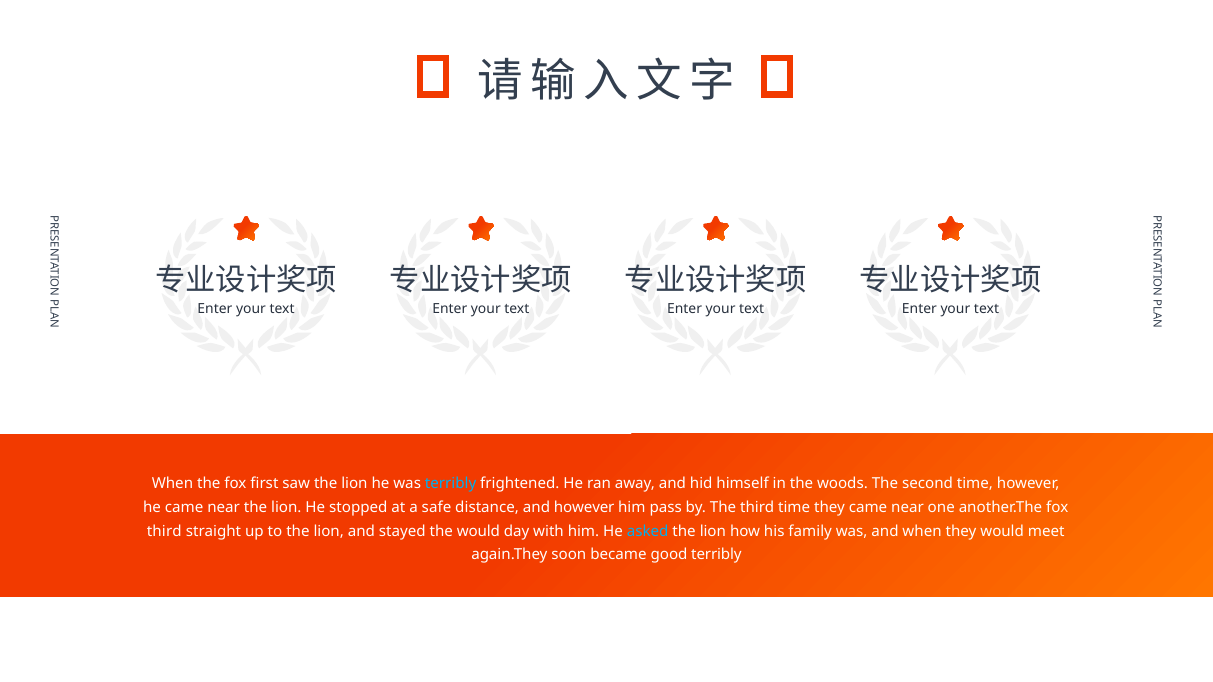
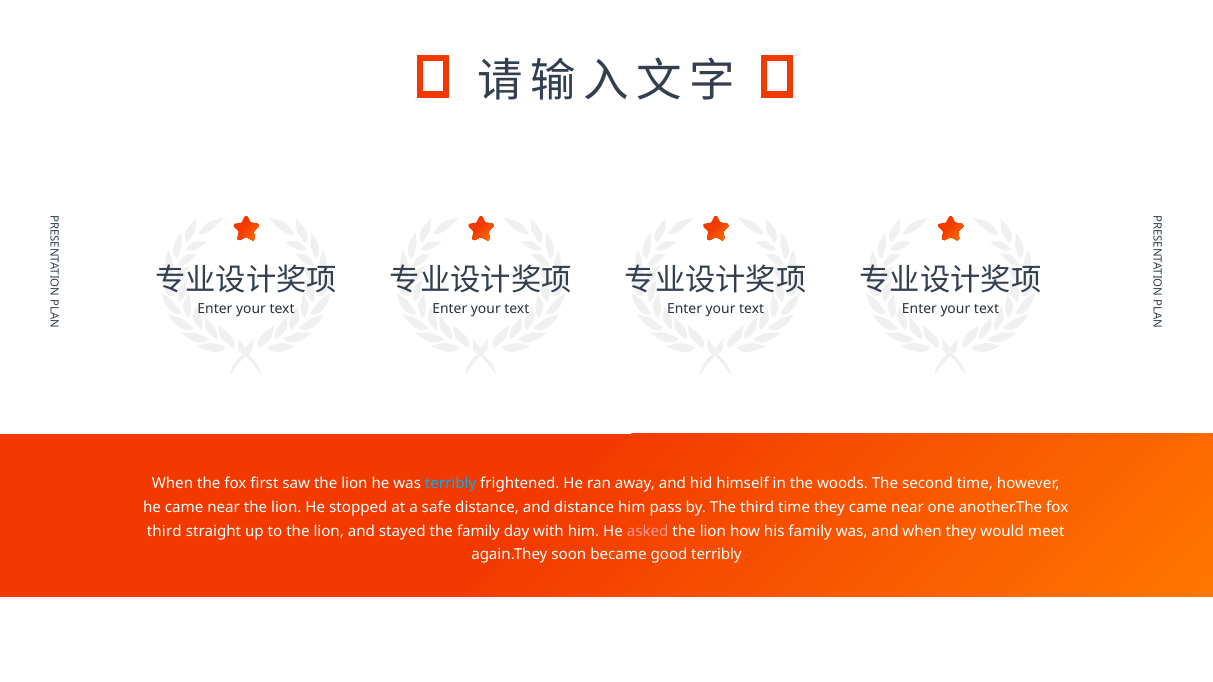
and however: however -> distance
the would: would -> family
asked colour: light blue -> pink
